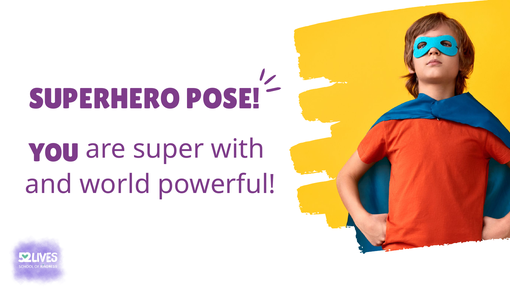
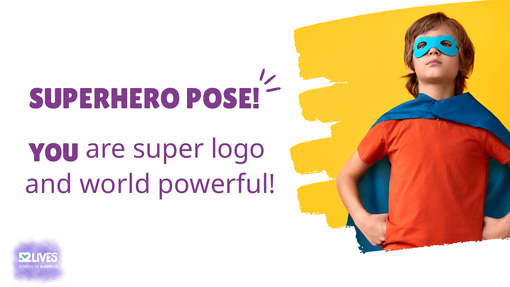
with: with -> logo
